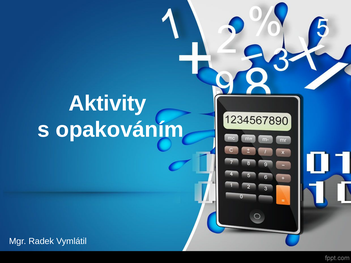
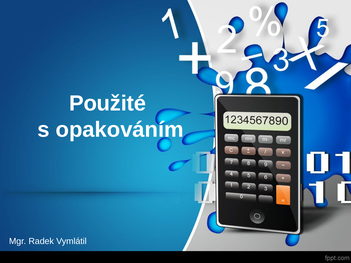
Aktivity: Aktivity -> Použité
